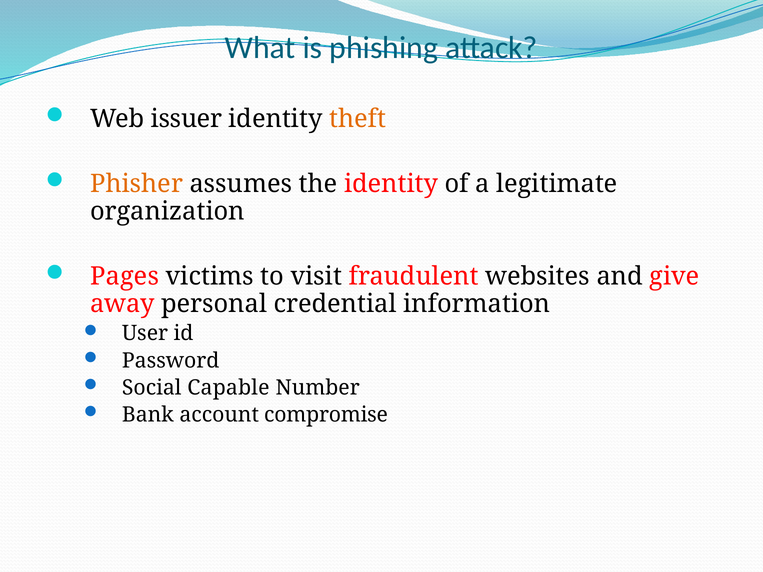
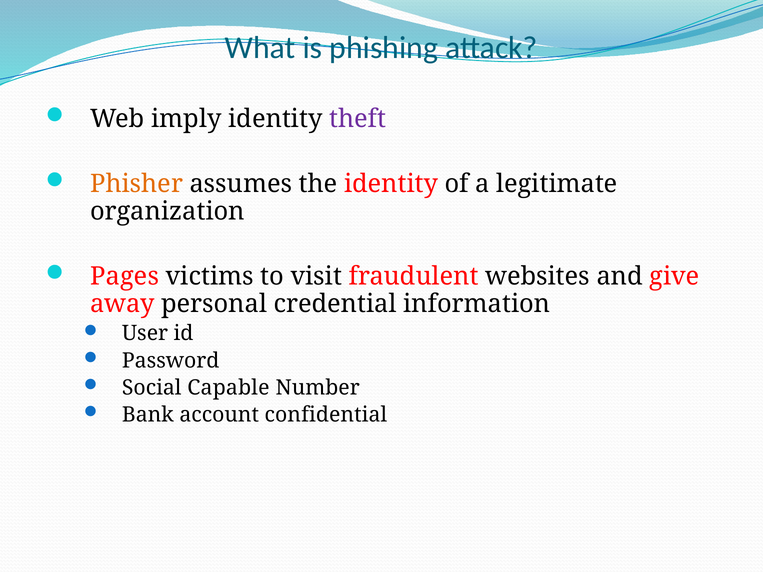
issuer: issuer -> imply
theft colour: orange -> purple
compromise: compromise -> confidential
